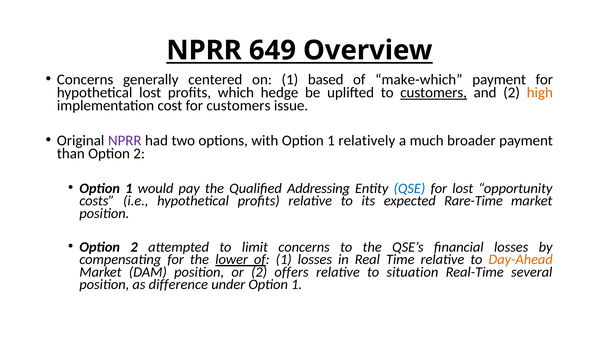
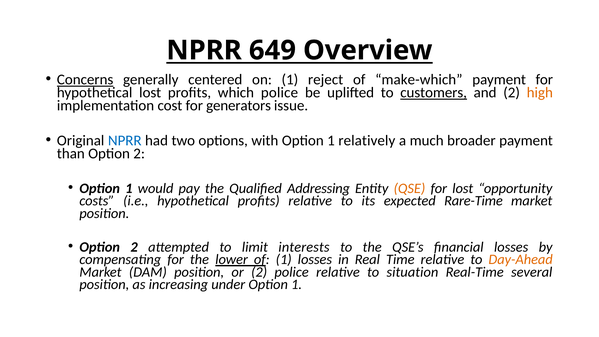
Concerns at (85, 80) underline: none -> present
based: based -> reject
which hedge: hedge -> police
for customers: customers -> generators
NPRR at (125, 141) colour: purple -> blue
QSE colour: blue -> orange
limit concerns: concerns -> interests
2 offers: offers -> police
difference: difference -> increasing
